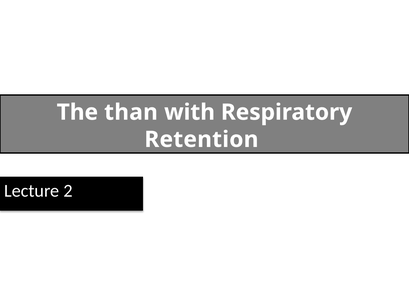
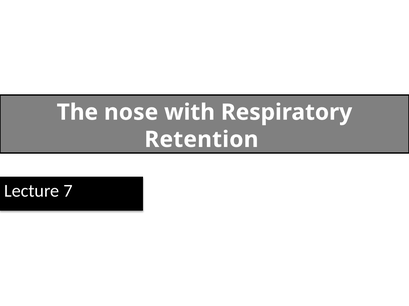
than: than -> nose
2: 2 -> 7
